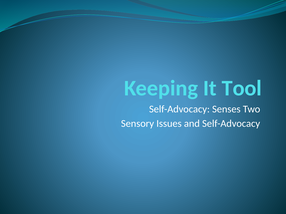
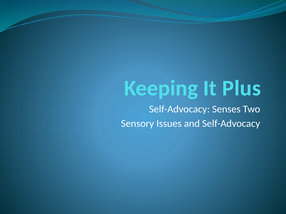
Tool: Tool -> Plus
